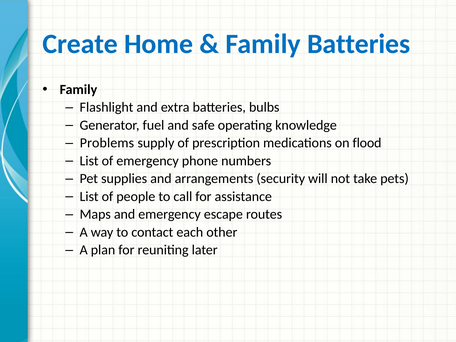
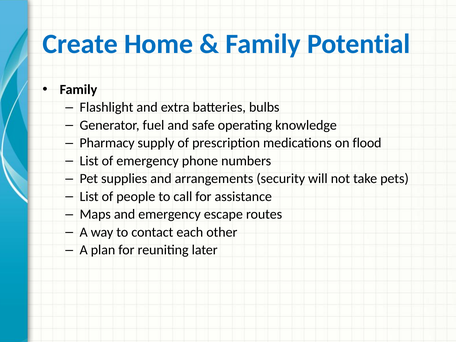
Family Batteries: Batteries -> Potential
Problems: Problems -> Pharmacy
